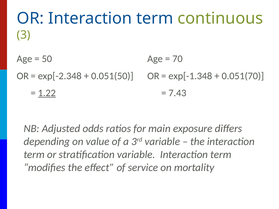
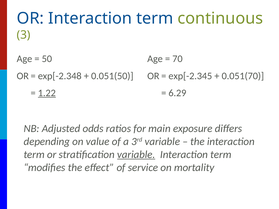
exp[-1.348: exp[-1.348 -> exp[-2.345
7.43: 7.43 -> 6.29
variable at (136, 155) underline: none -> present
